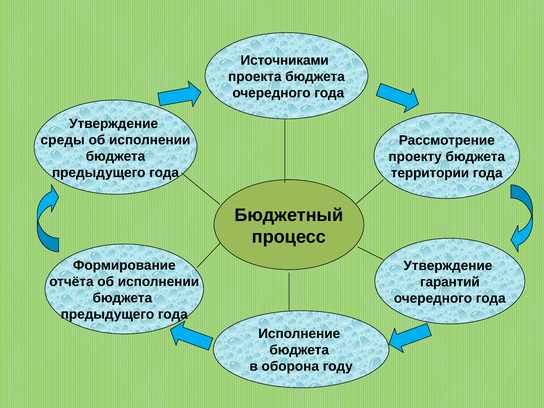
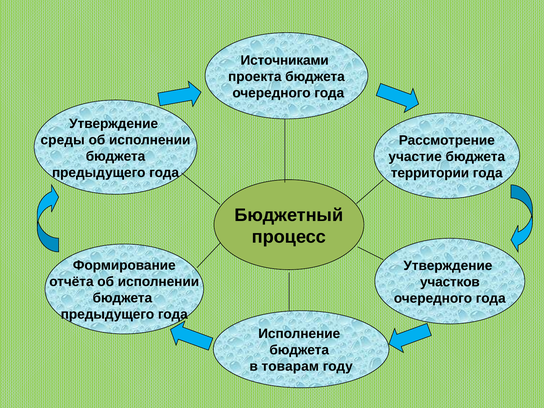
проекту: проекту -> участие
гарантий: гарантий -> участков
оборона: оборона -> товарам
